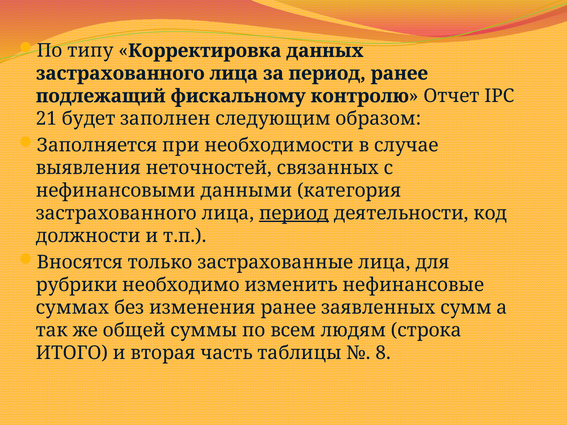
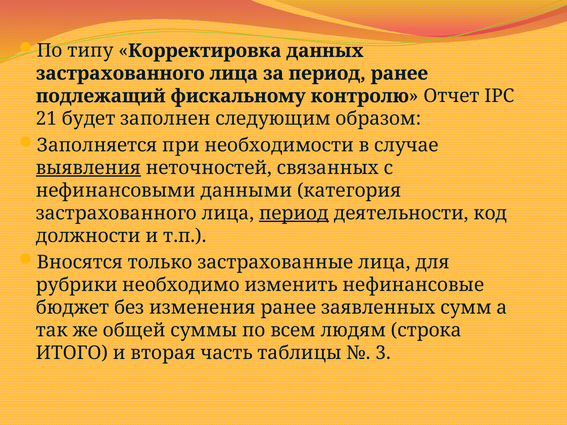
выявления underline: none -> present
суммах: суммах -> бюджет
8: 8 -> 3
